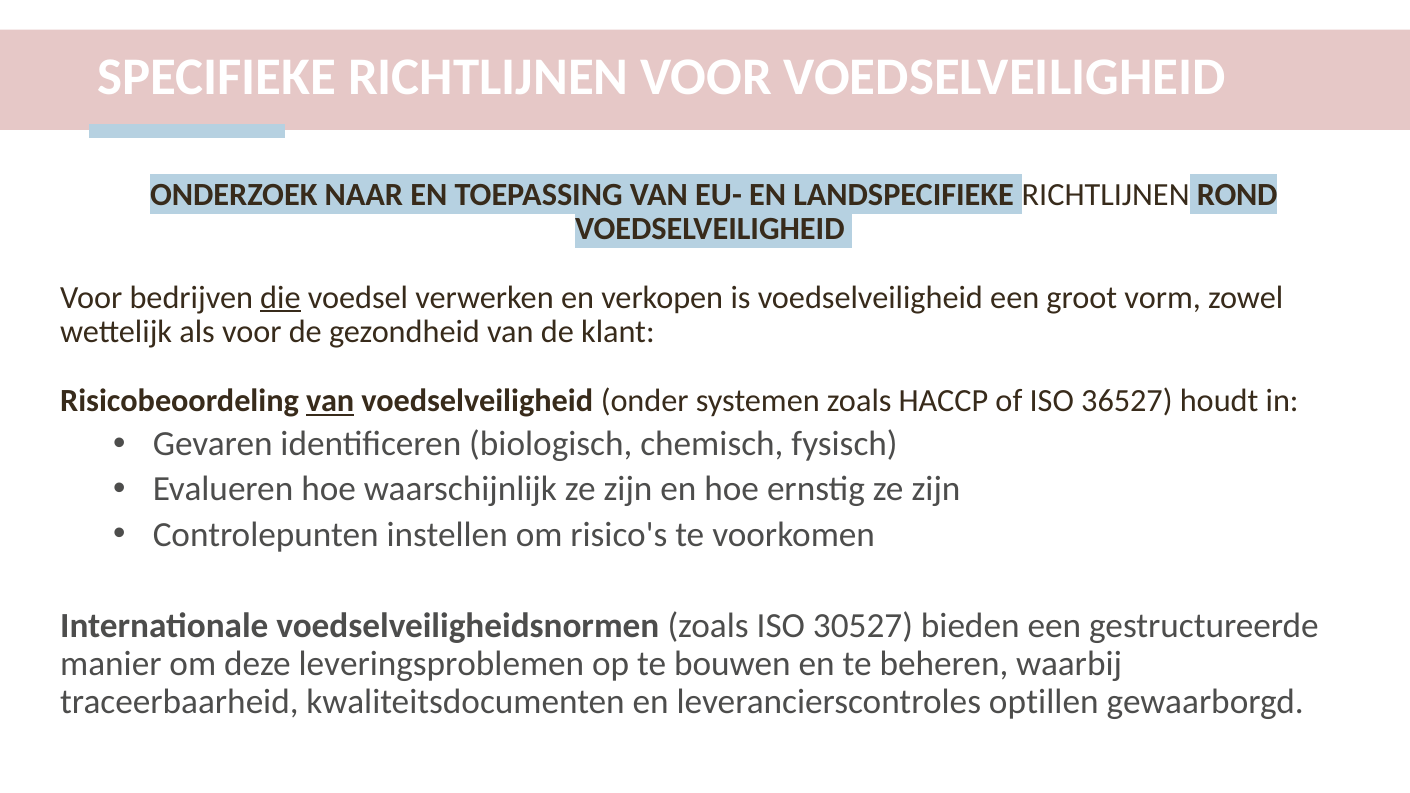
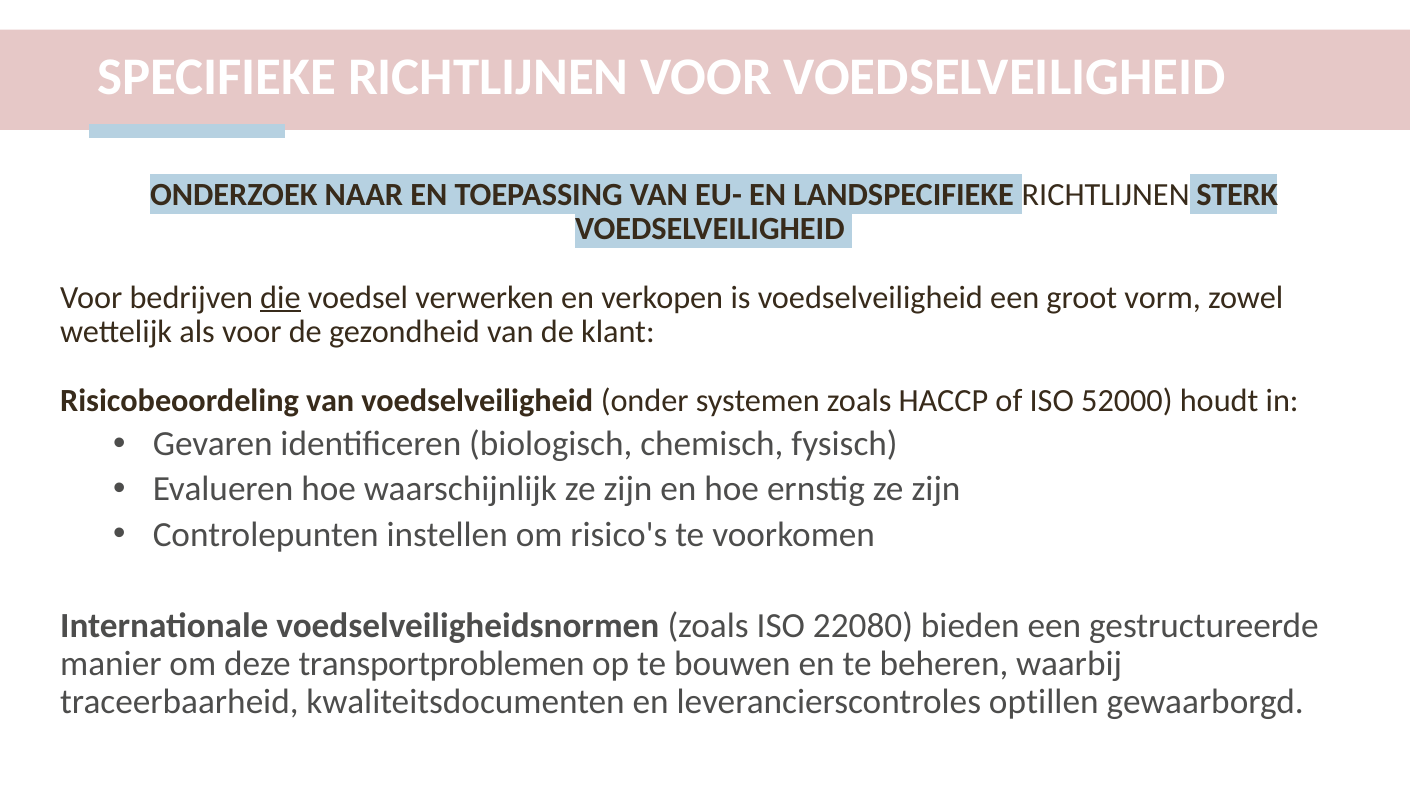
ROND: ROND -> STERK
van at (330, 401) underline: present -> none
36527: 36527 -> 52000
30527: 30527 -> 22080
leveringsproblemen: leveringsproblemen -> transportproblemen
